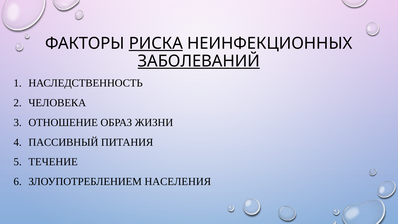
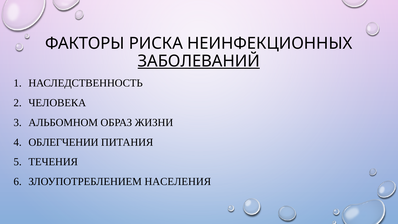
РИСКА underline: present -> none
ОТНОШЕНИЕ: ОТНОШЕНИЕ -> АЛЬБОМНОМ
ПАССИВНЫЙ: ПАССИВНЫЙ -> ОБЛЕГЧЕНИИ
ТЕЧЕНИЕ: ТЕЧЕНИЕ -> ТЕЧЕНИЯ
